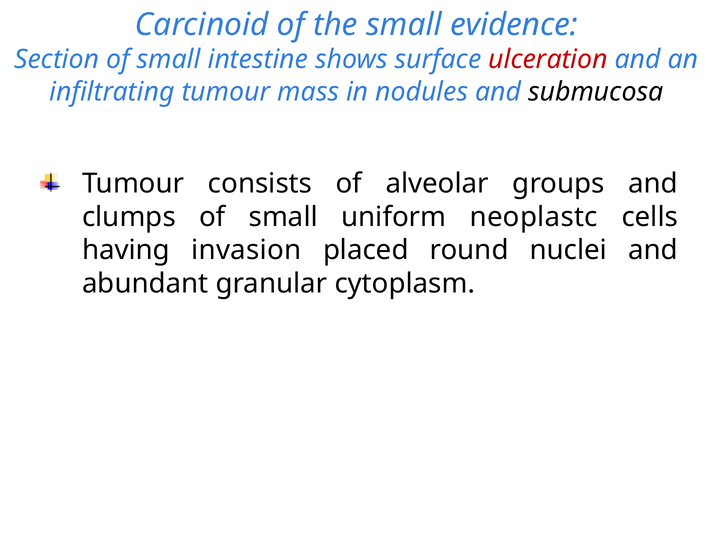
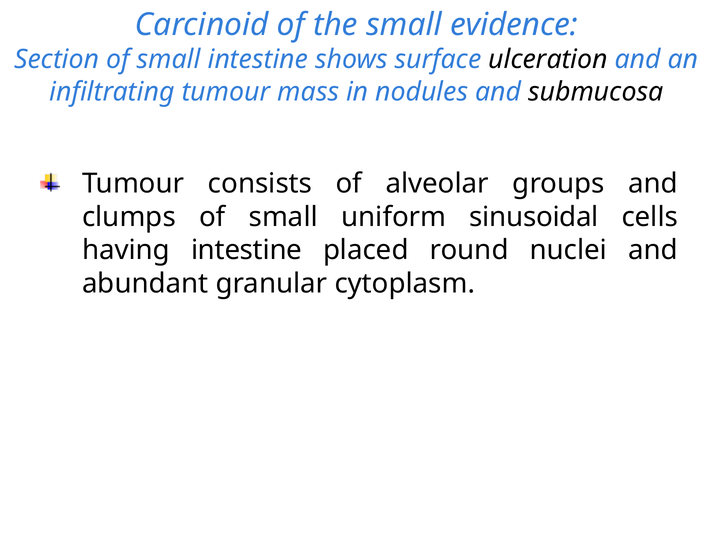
ulceration colour: red -> black
neoplastc: neoplastc -> sinusoidal
having invasion: invasion -> intestine
